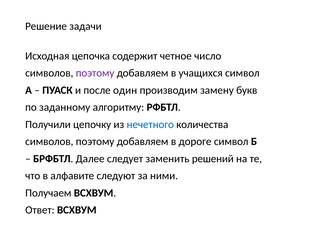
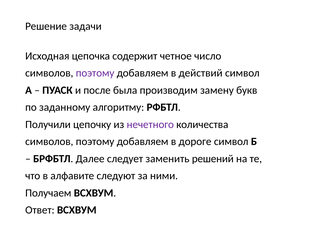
учащихся: учащихся -> действий
один: один -> была
нечетного colour: blue -> purple
